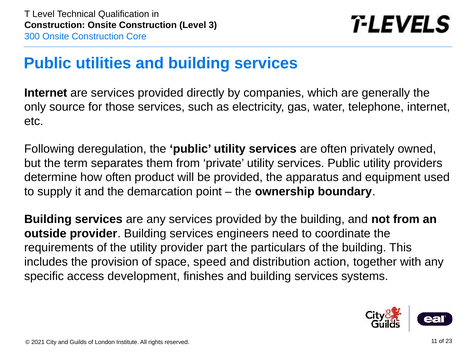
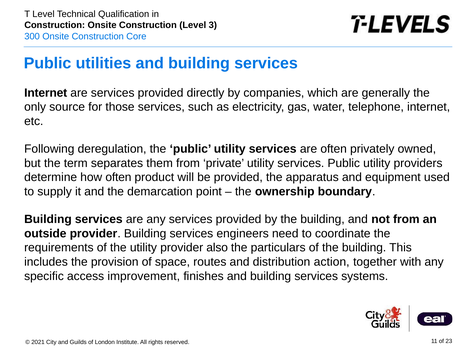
part: part -> also
speed: speed -> routes
development: development -> improvement
